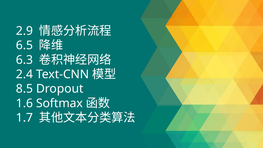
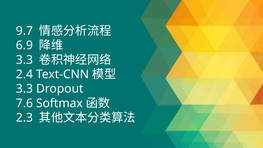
2.9: 2.9 -> 9.7
6.5: 6.5 -> 6.9
6.3 at (24, 60): 6.3 -> 3.3
8.5 at (24, 89): 8.5 -> 3.3
1.6: 1.6 -> 7.6
1.7: 1.7 -> 2.3
